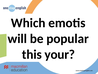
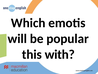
your: your -> with
